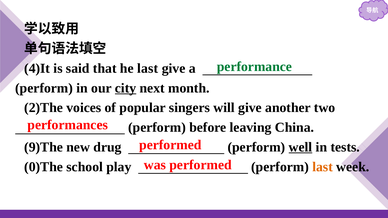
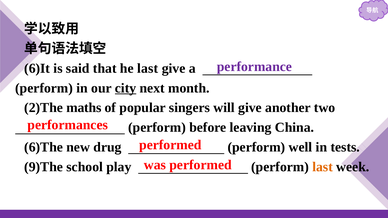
performance colour: green -> purple
4)It: 4)It -> 6)It
voices: voices -> maths
9)The: 9)The -> 6)The
well underline: present -> none
0)The: 0)The -> 9)The
